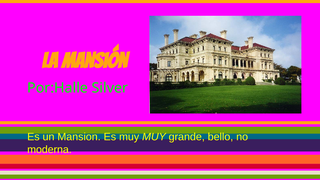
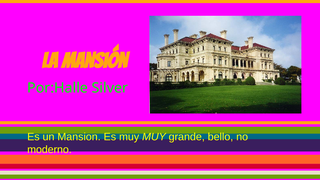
moderna: moderna -> moderno
